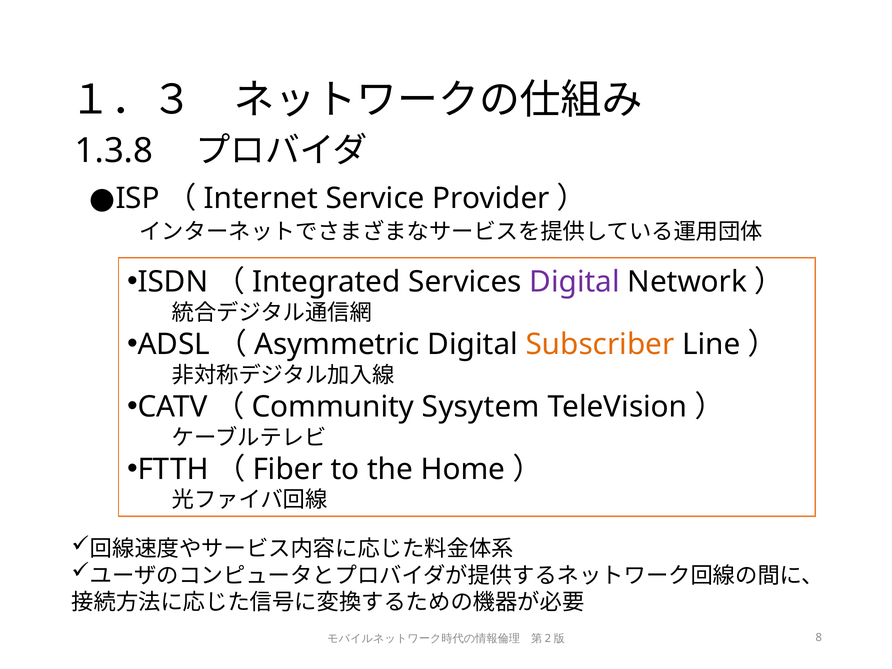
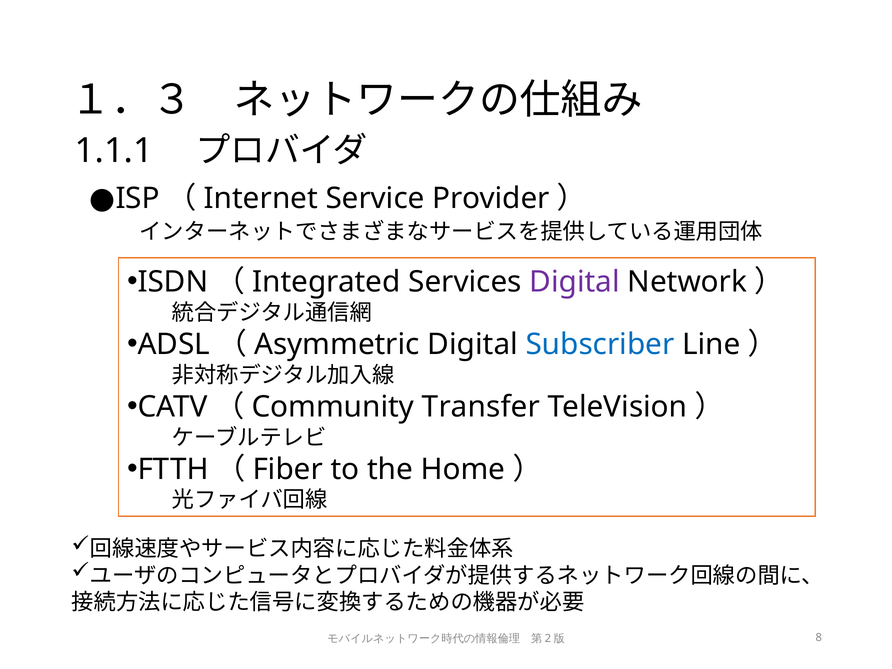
1.3.8: 1.3.8 -> 1.1.1
Subscriber colour: orange -> blue
Sysytem: Sysytem -> Transfer
